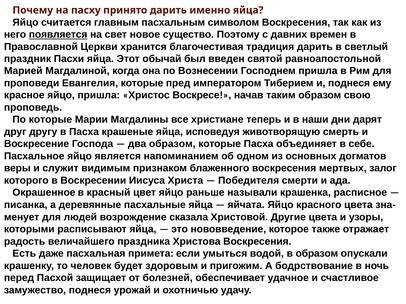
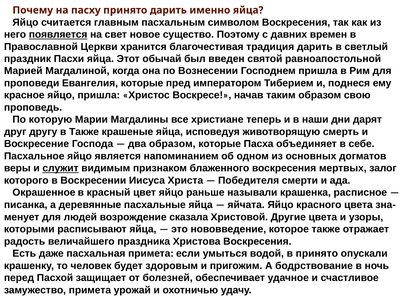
По которые: которые -> которую
в Пасха: Пасха -> Также
служит underline: none -> present
в образом: образом -> принято
замужество поднеся: поднеся -> примета
